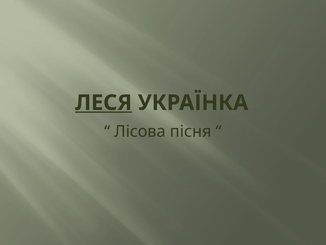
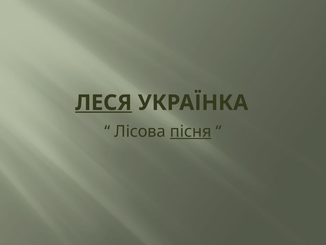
пісня underline: none -> present
